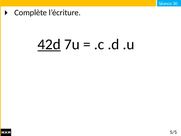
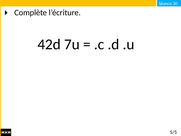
42d underline: present -> none
